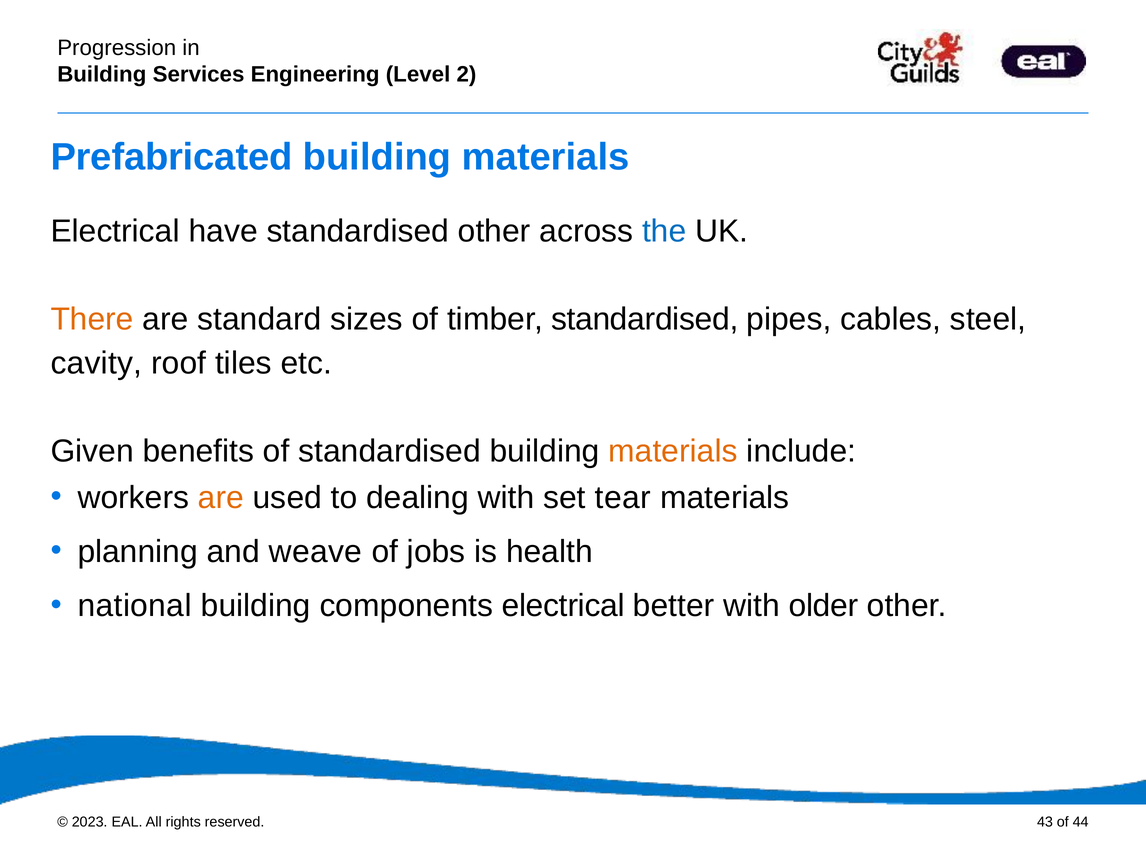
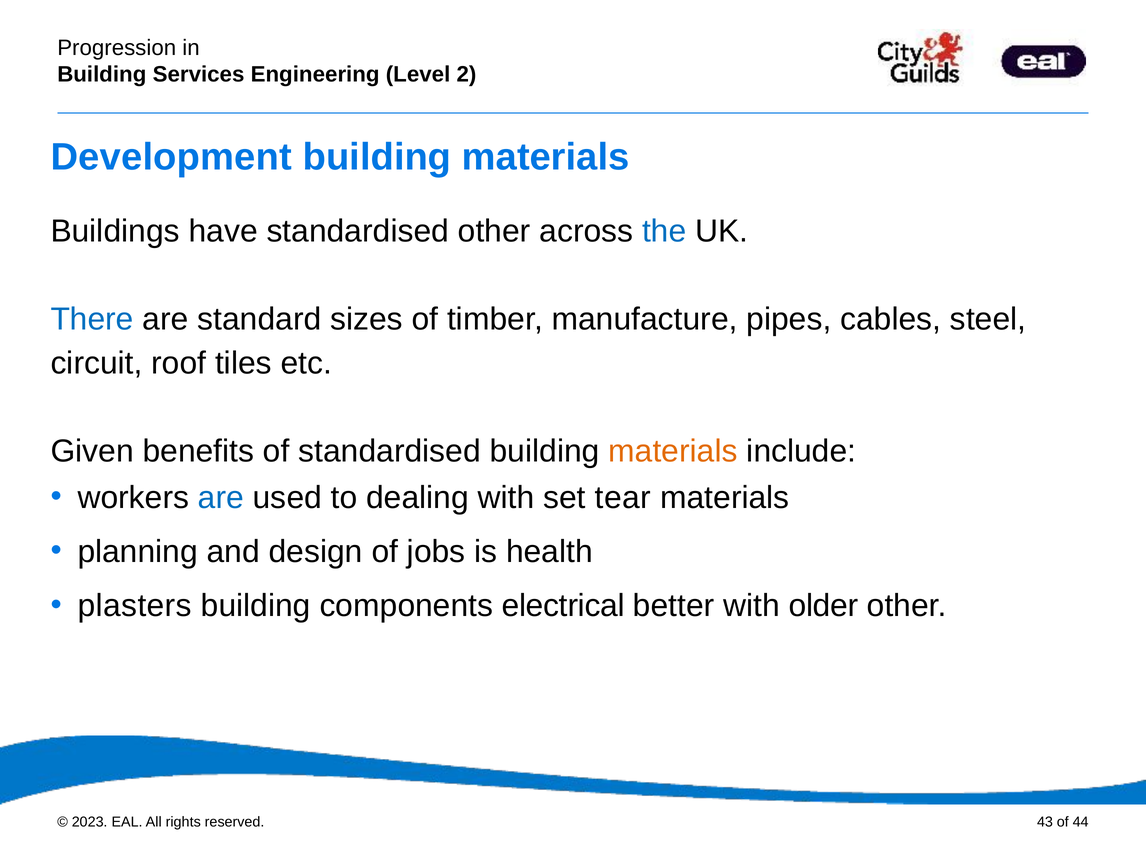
Prefabricated: Prefabricated -> Development
Electrical at (115, 231): Electrical -> Buildings
There colour: orange -> blue
timber standardised: standardised -> manufacture
cavity: cavity -> circuit
are at (221, 497) colour: orange -> blue
weave: weave -> design
national: national -> plasters
